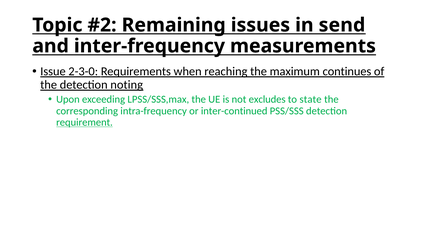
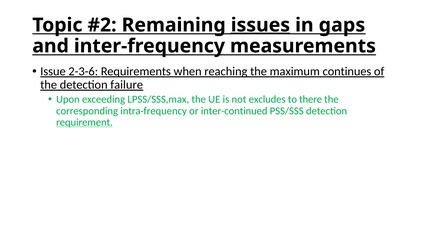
issues underline: none -> present
send: send -> gaps
2-3-0: 2-3-0 -> 2-3-6
noting: noting -> failure
state: state -> there
